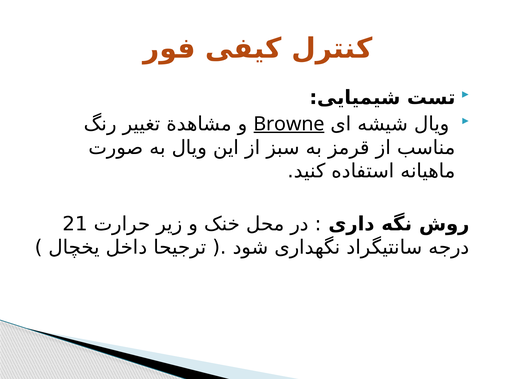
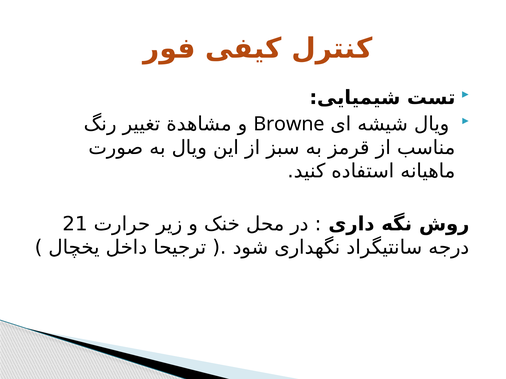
Browne underline: present -> none
